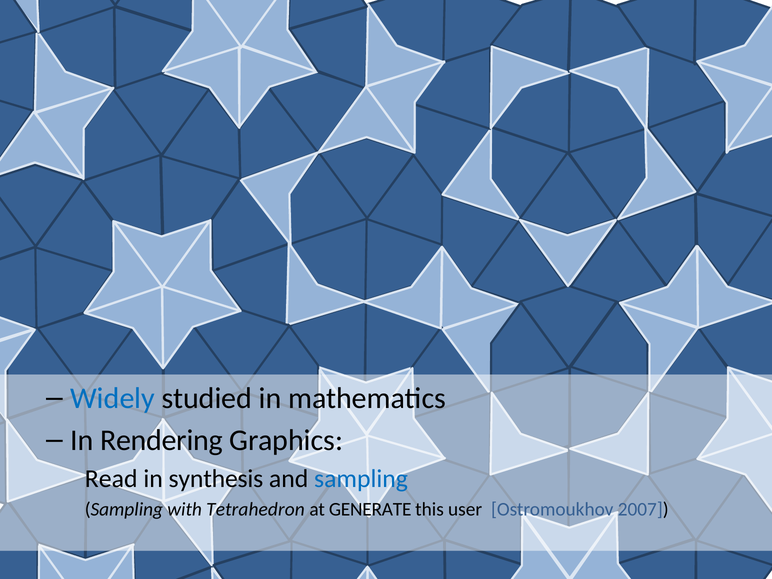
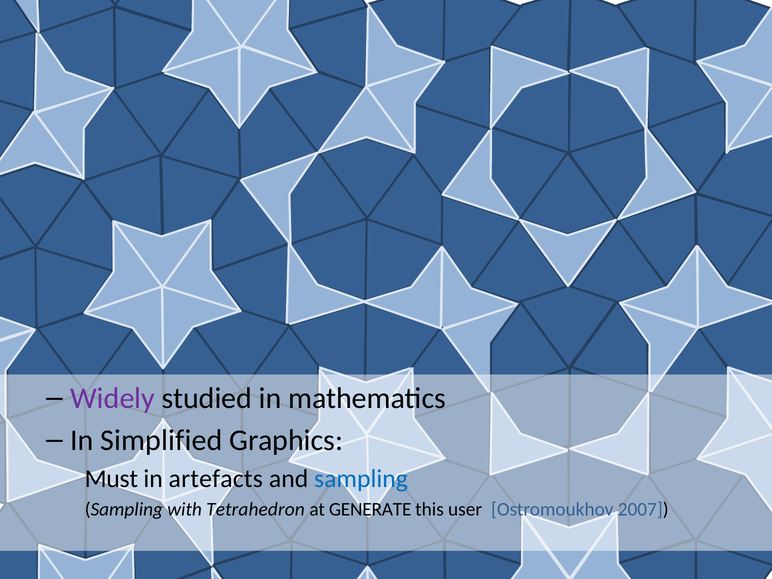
Widely colour: blue -> purple
Rendering: Rendering -> Simplified
Read: Read -> Must
in synthesis: synthesis -> artefacts
